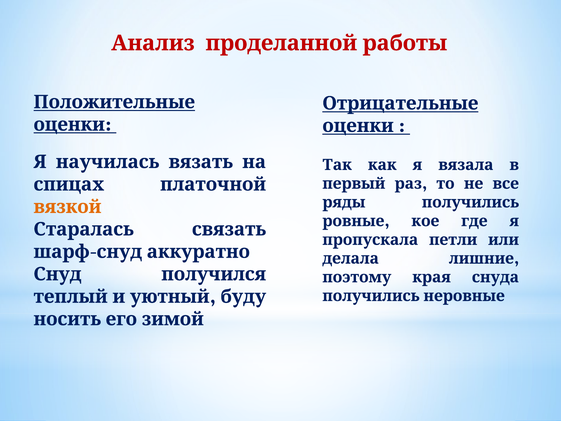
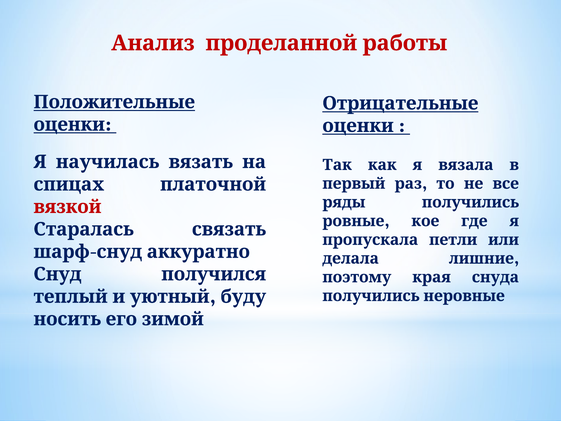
вязкой colour: orange -> red
